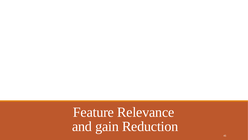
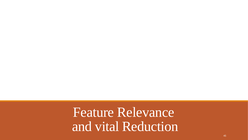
gain: gain -> vital
